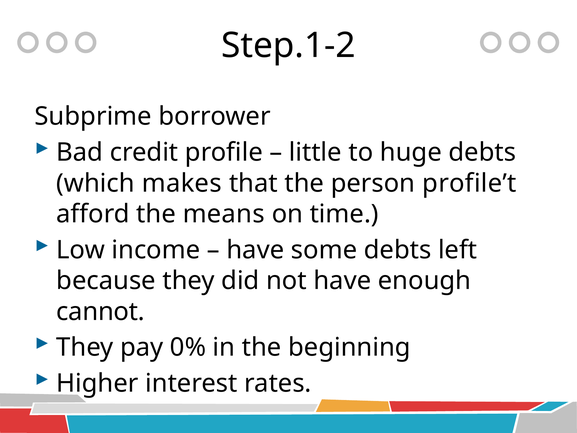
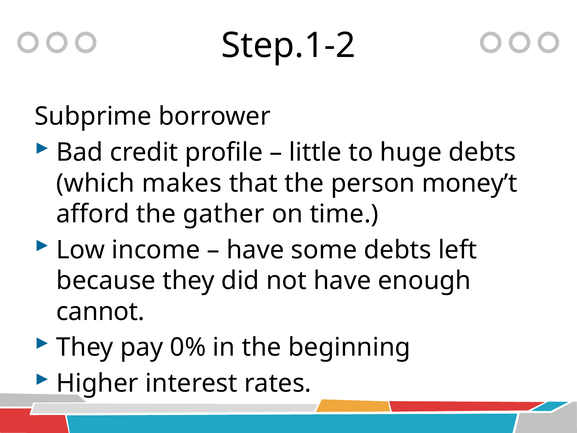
profile’t: profile’t -> money’t
means: means -> gather
